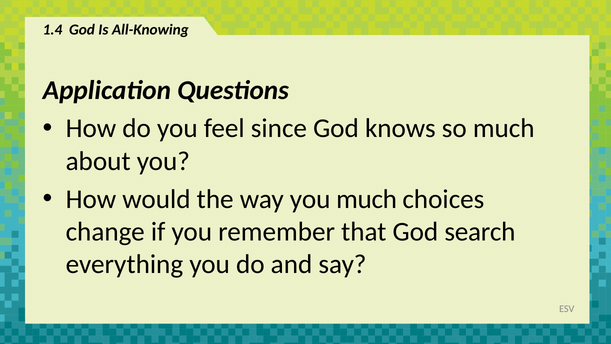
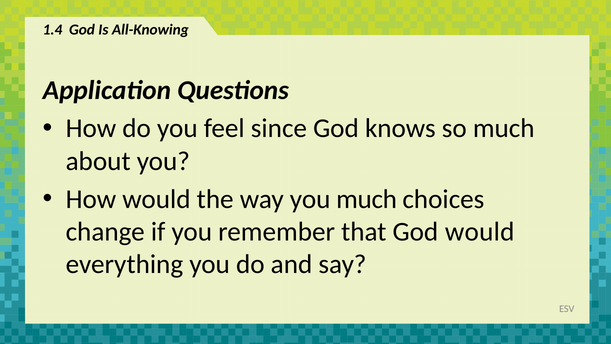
God search: search -> would
